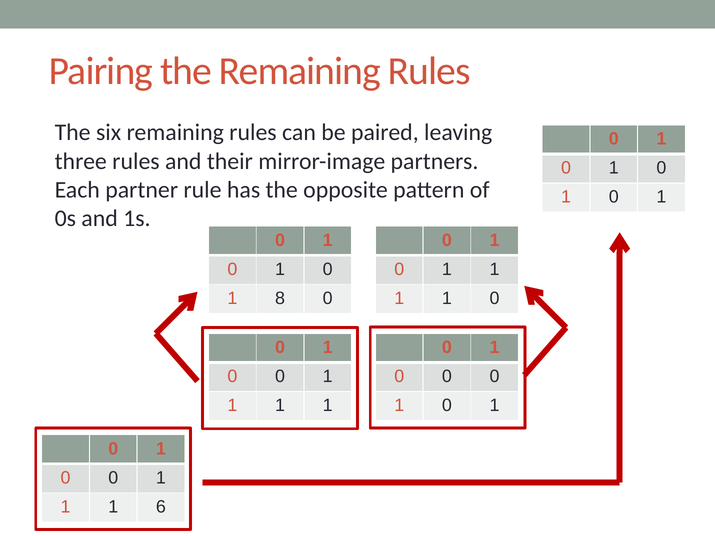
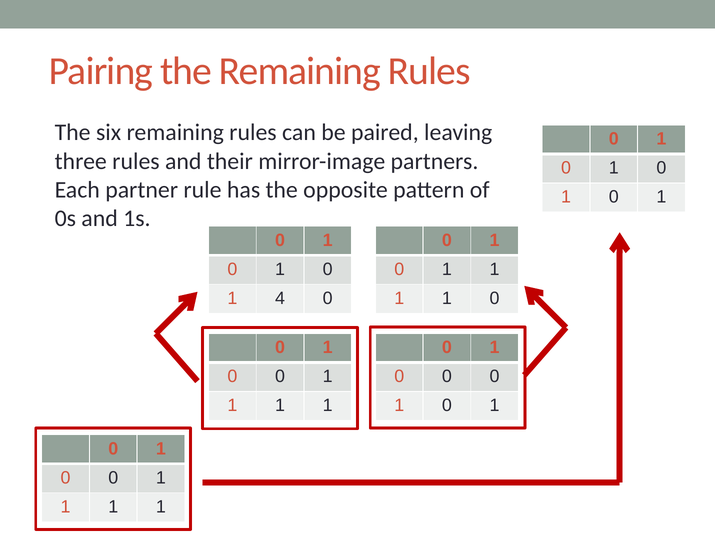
8: 8 -> 4
6 at (161, 507): 6 -> 1
